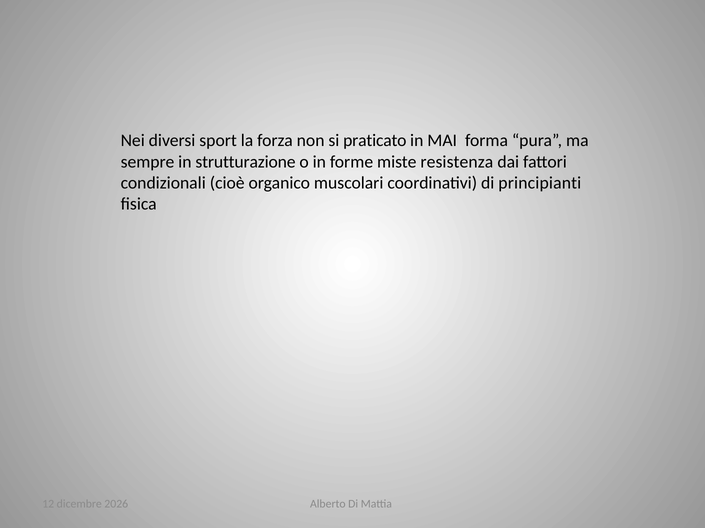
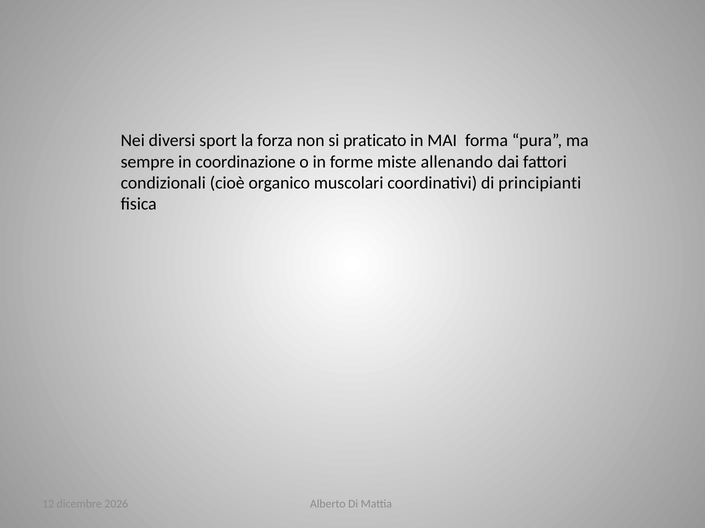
strutturazione: strutturazione -> coordinazione
resistenza: resistenza -> allenando
